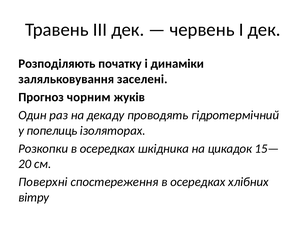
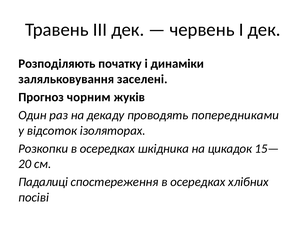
гідротермічний: гідротермічний -> попередниками
попелиць: попелиць -> відсоток
Поверхні: Поверхні -> Падалиці
вітру: вітру -> посіві
